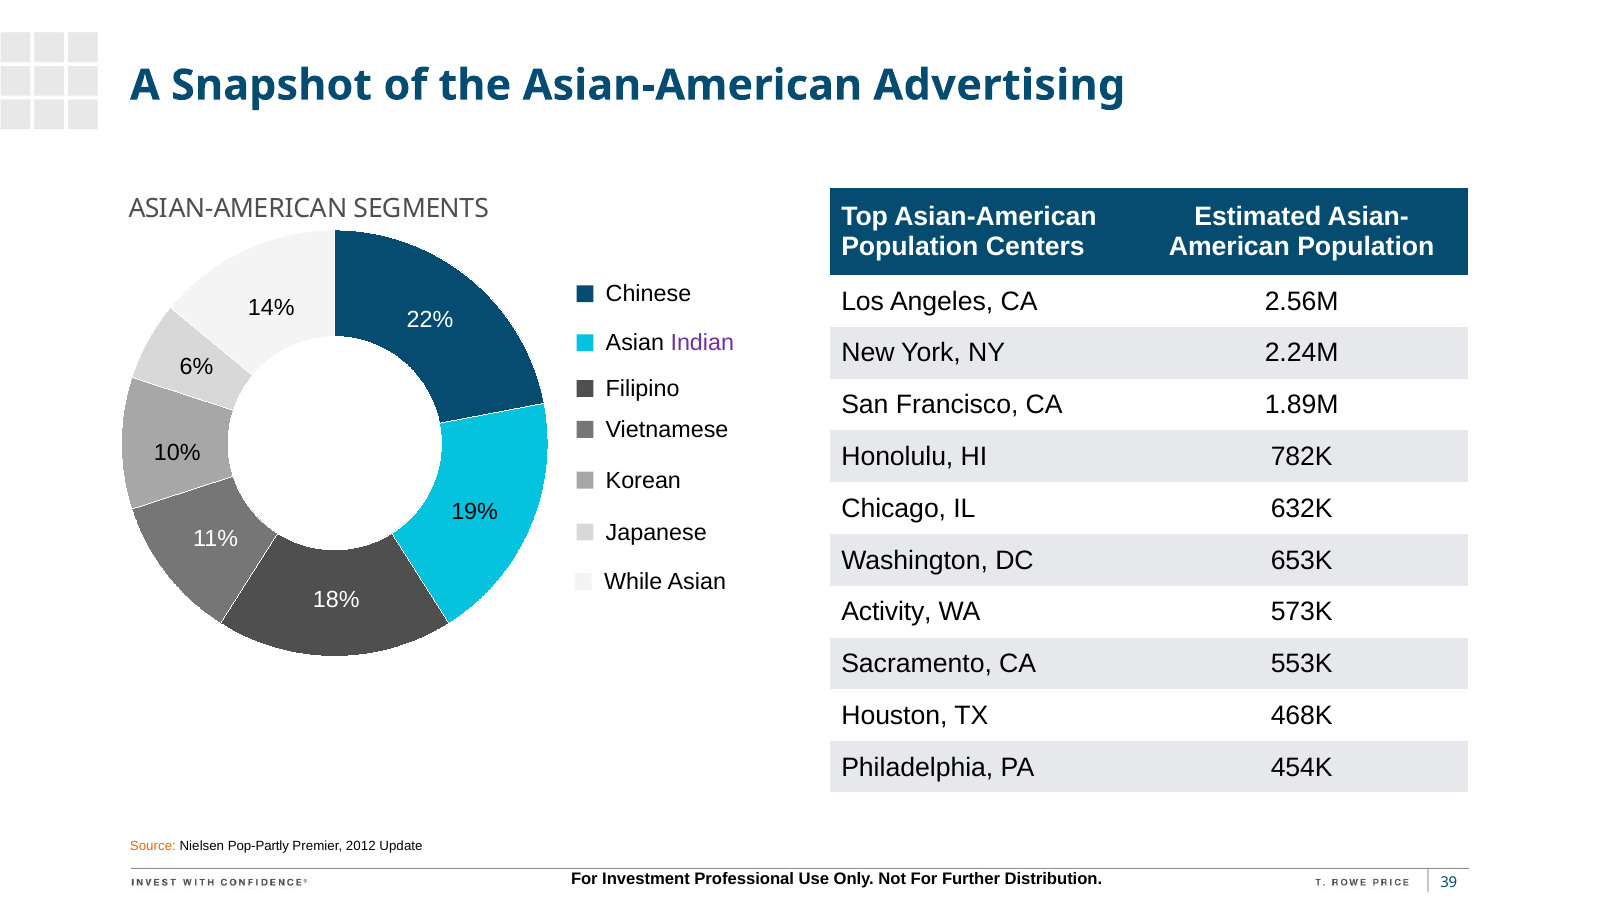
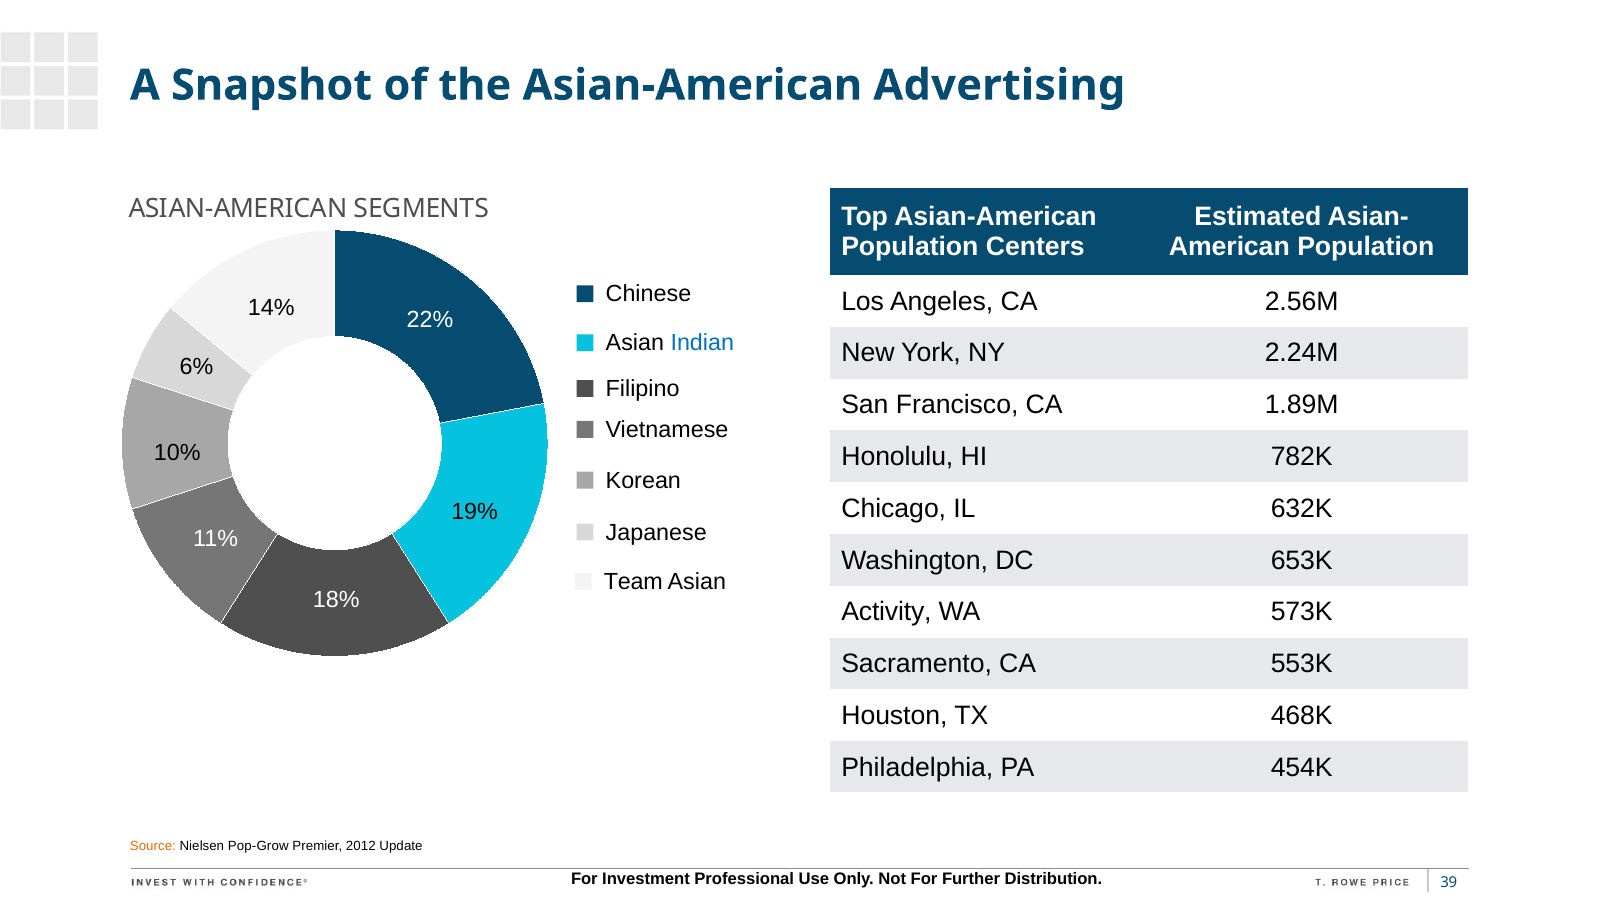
Indian colour: purple -> blue
While: While -> Team
Pop-Partly: Pop-Partly -> Pop-Grow
